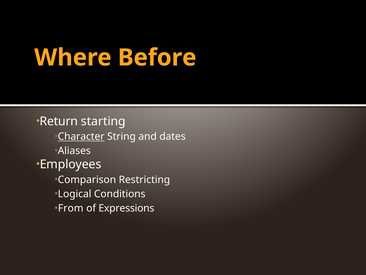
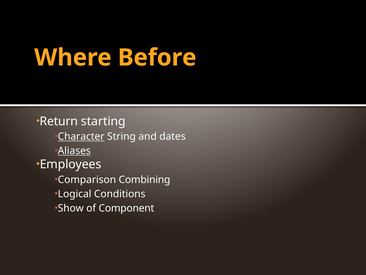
Aliases underline: none -> present
Restricting: Restricting -> Combining
From: From -> Show
Expressions: Expressions -> Component
